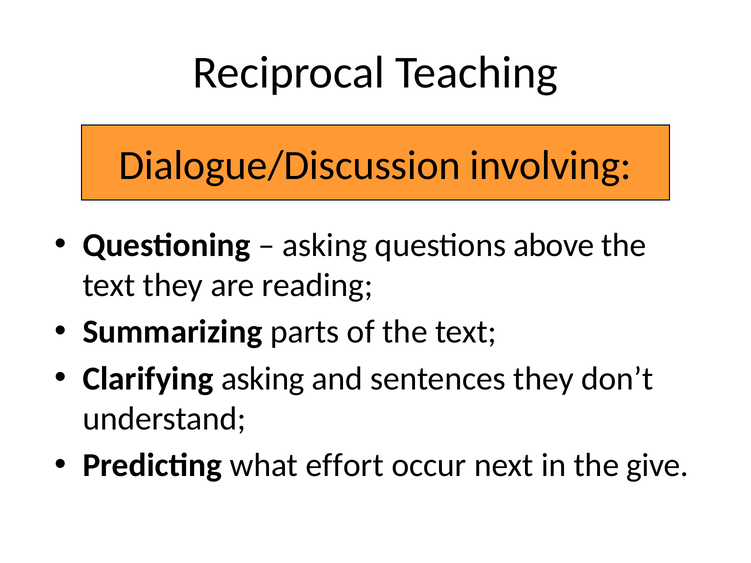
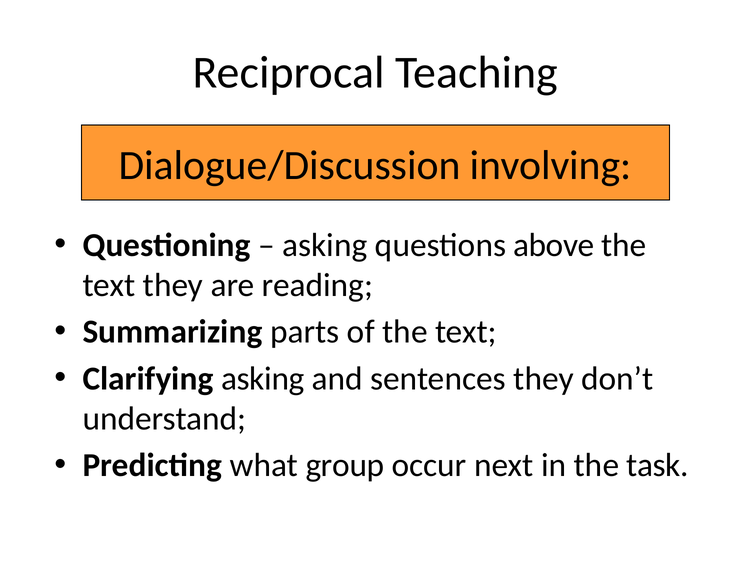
effort: effort -> group
give: give -> task
